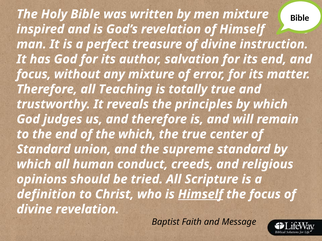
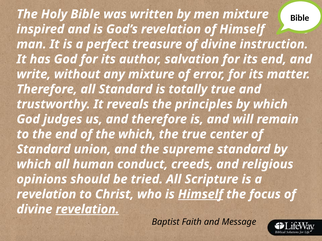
focus at (34, 74): focus -> write
all Teaching: Teaching -> Standard
definition at (46, 195): definition -> revelation
revelation at (87, 210) underline: none -> present
